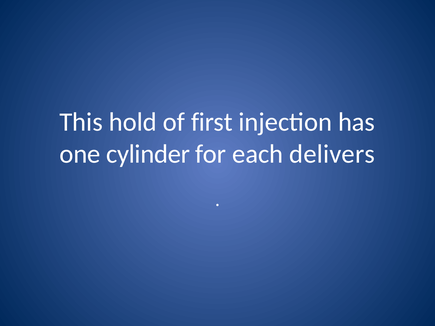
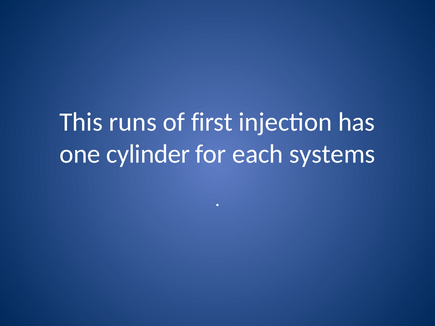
hold: hold -> runs
delivers: delivers -> systems
